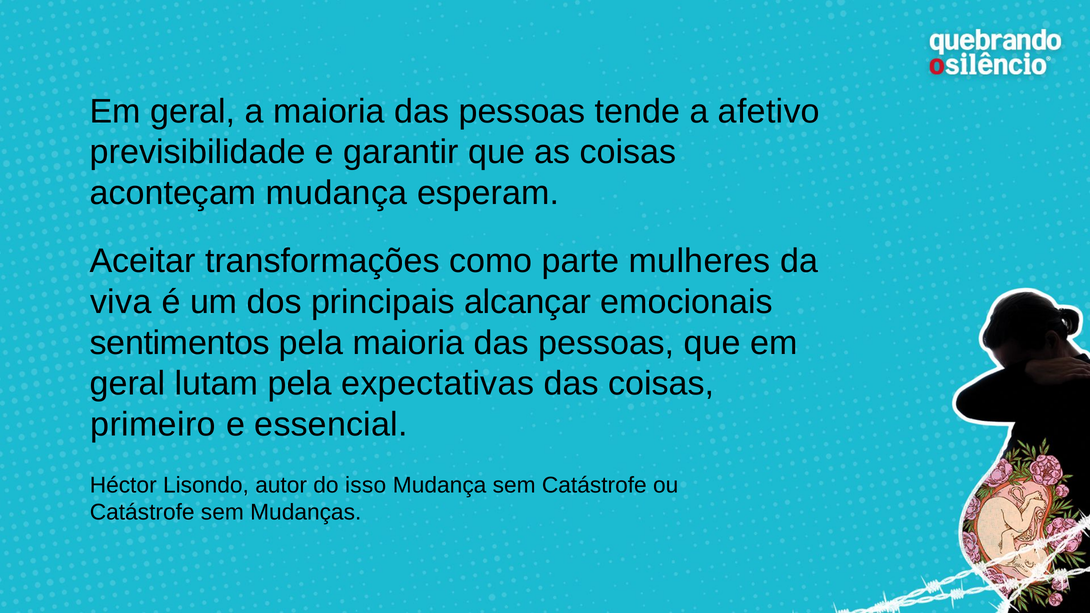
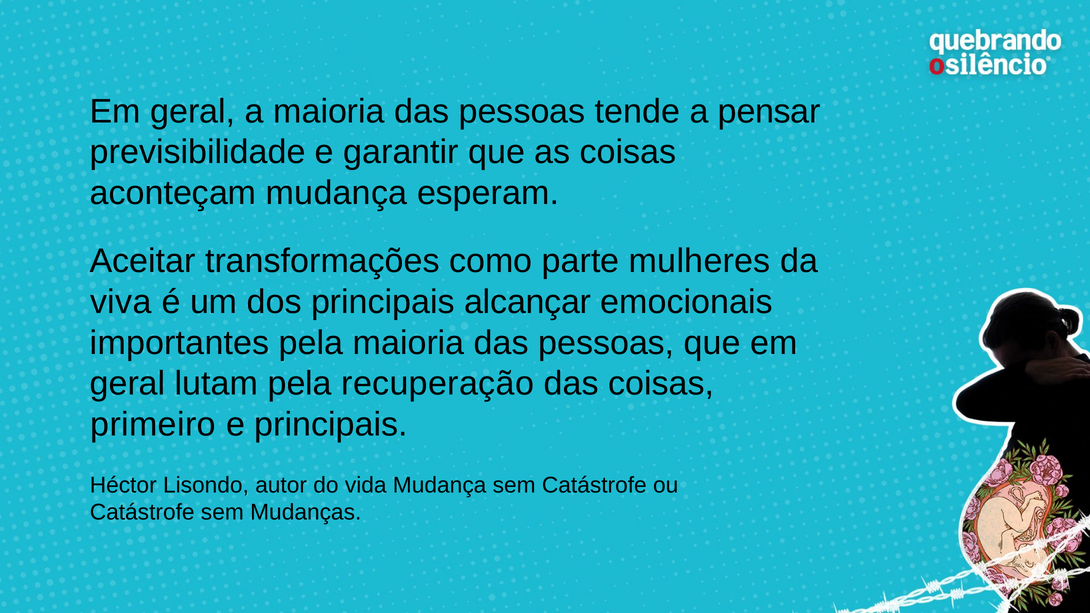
afetivo: afetivo -> pensar
sentimentos: sentimentos -> importantes
expectativas: expectativas -> recuperação
e essencial: essencial -> principais
isso: isso -> vida
